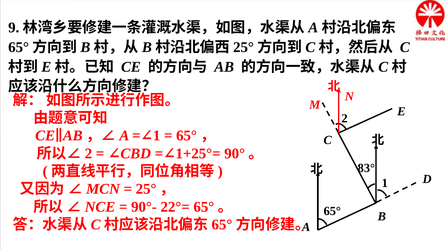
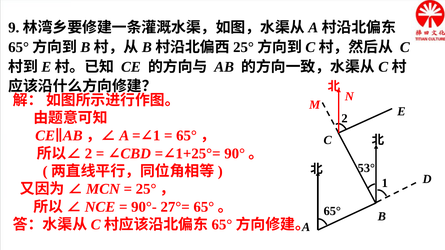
83°: 83° -> 53°
22°=: 22°= -> 27°=
